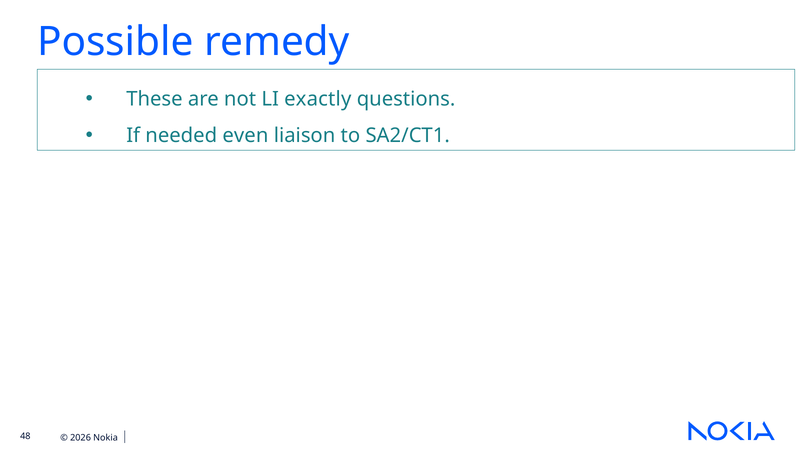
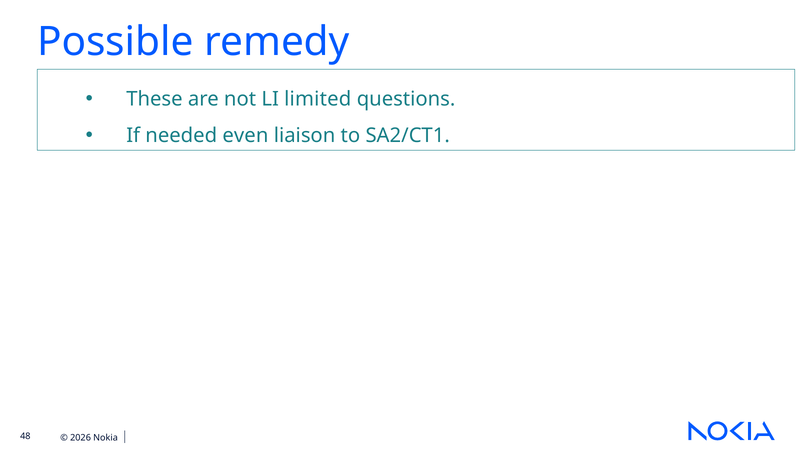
exactly: exactly -> limited
